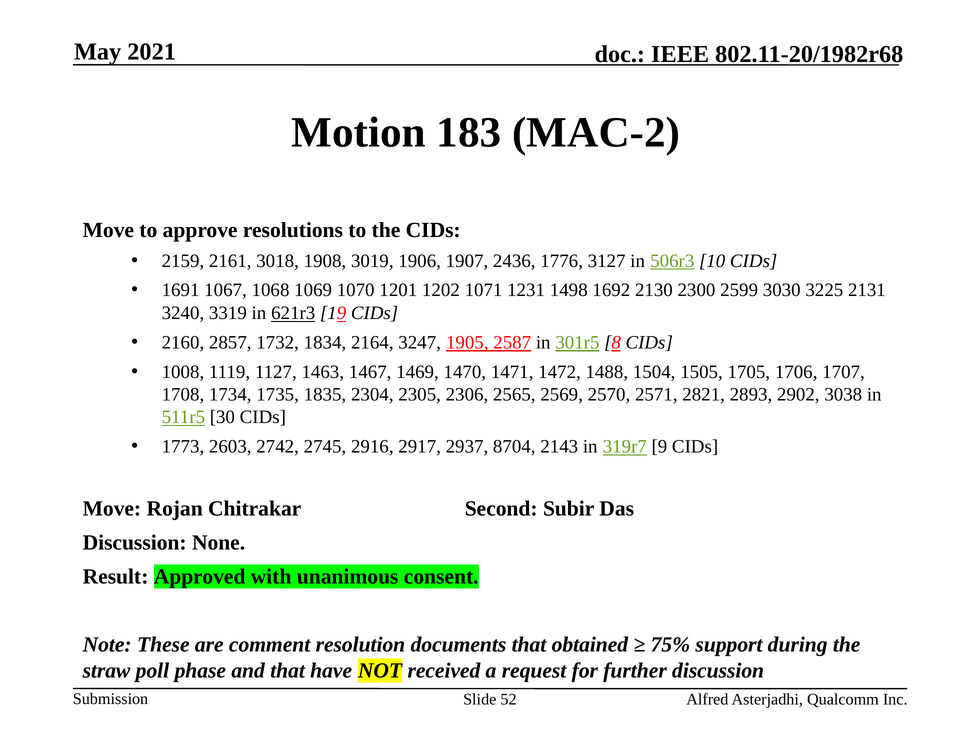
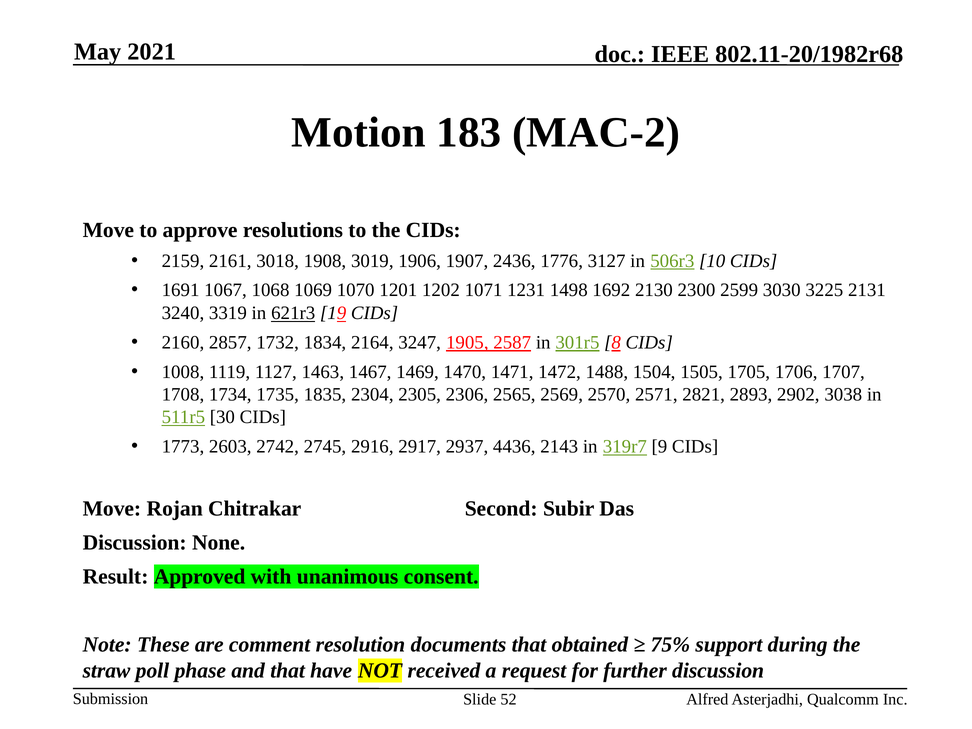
8704: 8704 -> 4436
